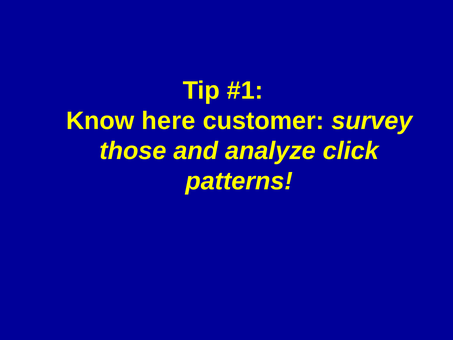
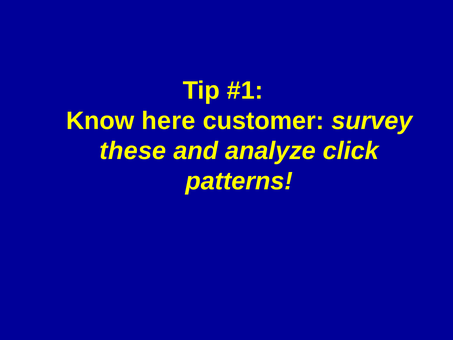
those: those -> these
